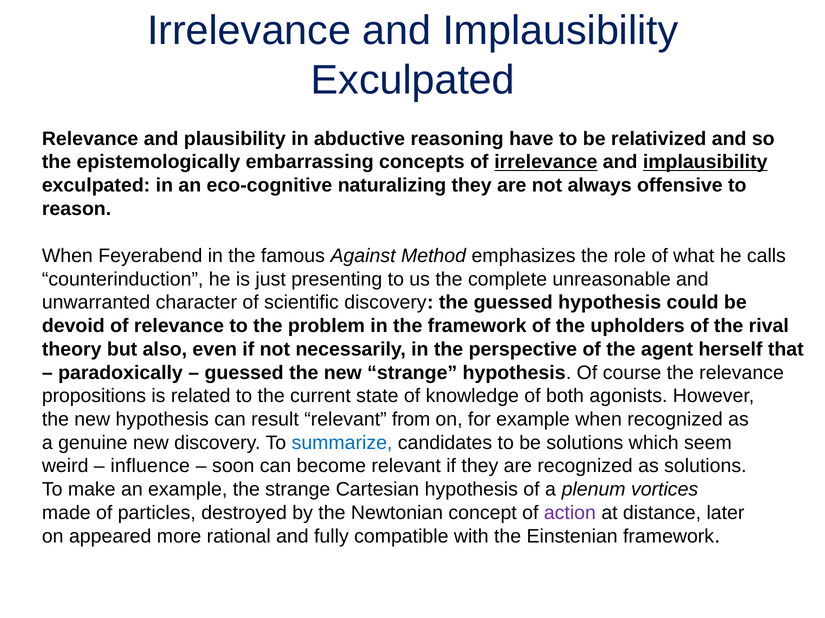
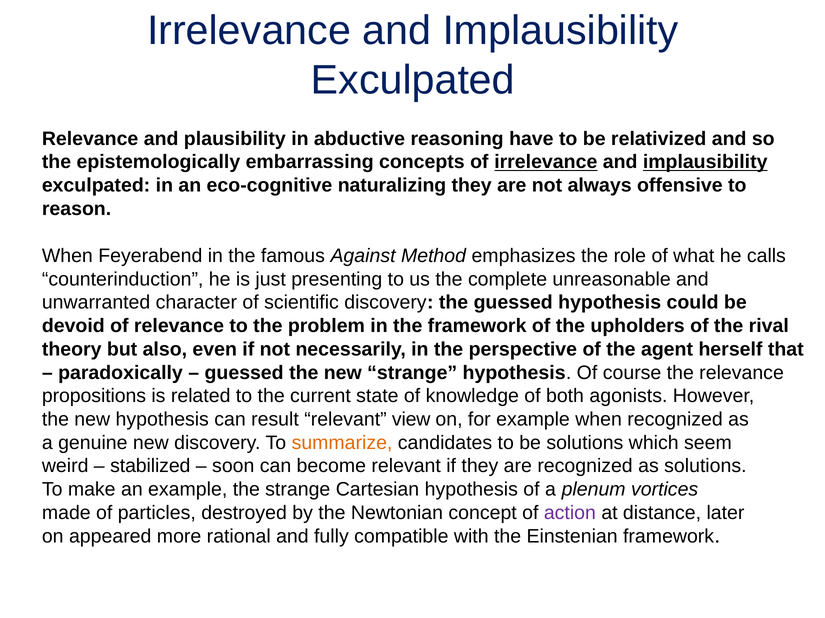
from: from -> view
summarize colour: blue -> orange
influence: influence -> stabilized
